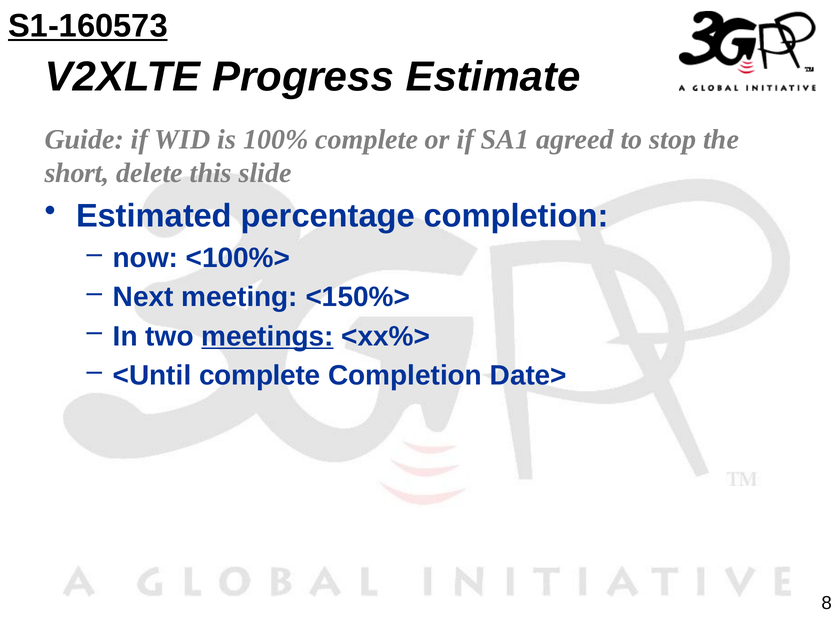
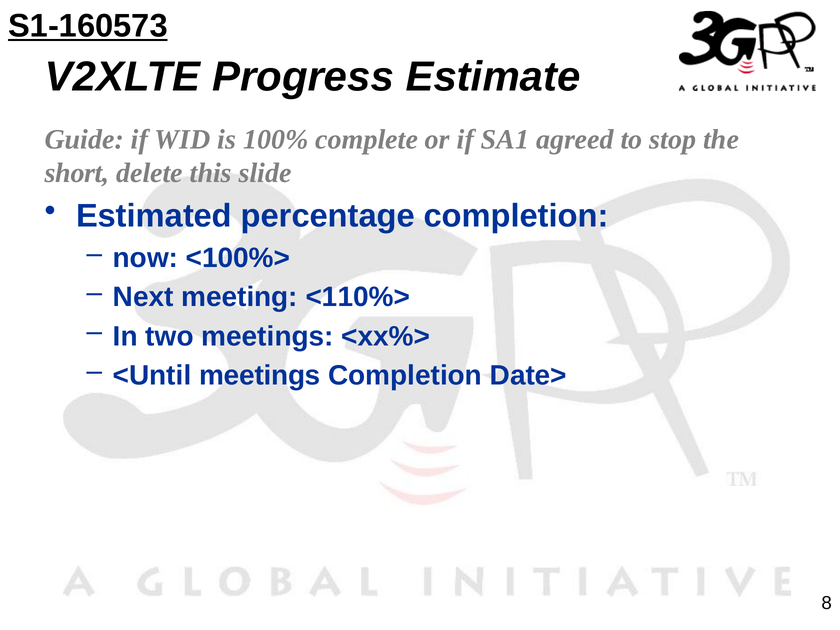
<150%>: <150%> -> <110%>
meetings at (268, 336) underline: present -> none
<Until complete: complete -> meetings
